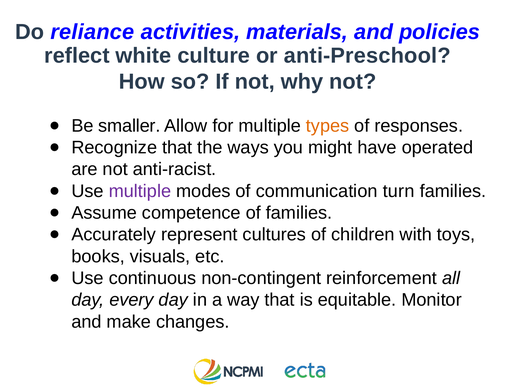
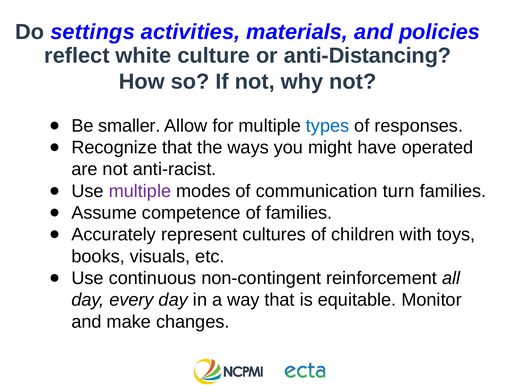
reliance: reliance -> settings
anti-Preschool: anti-Preschool -> anti-Distancing
types colour: orange -> blue
